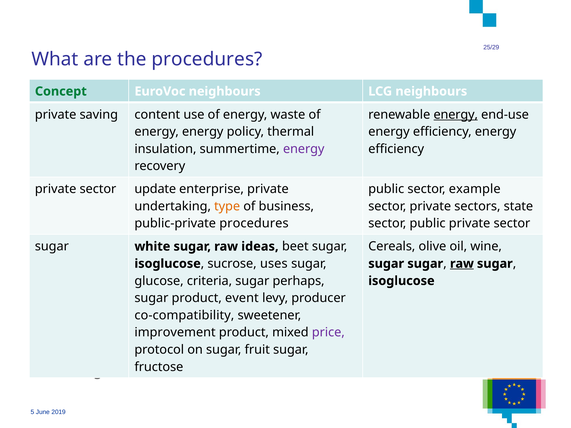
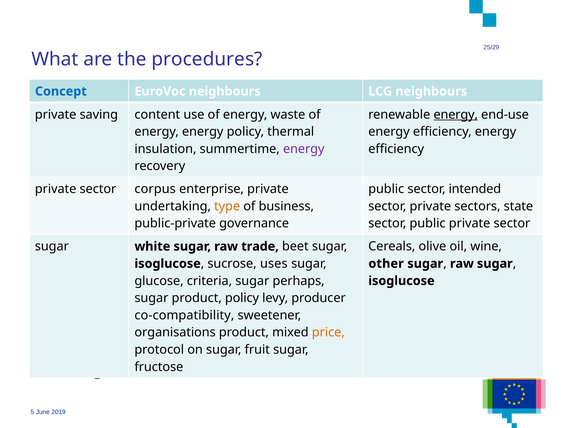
Concept colour: green -> blue
update: update -> corpus
example: example -> intended
public-private procedures: procedures -> governance
ideas: ideas -> trade
sugar at (386, 264): sugar -> other
raw at (462, 264) underline: present -> none
product event: event -> policy
improvement: improvement -> organisations
price colour: purple -> orange
